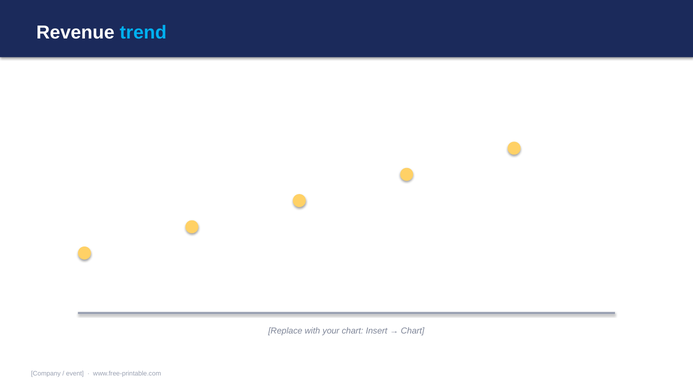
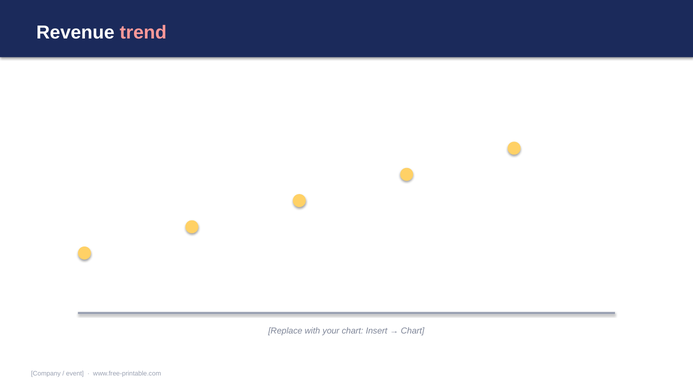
trend colour: light blue -> pink
